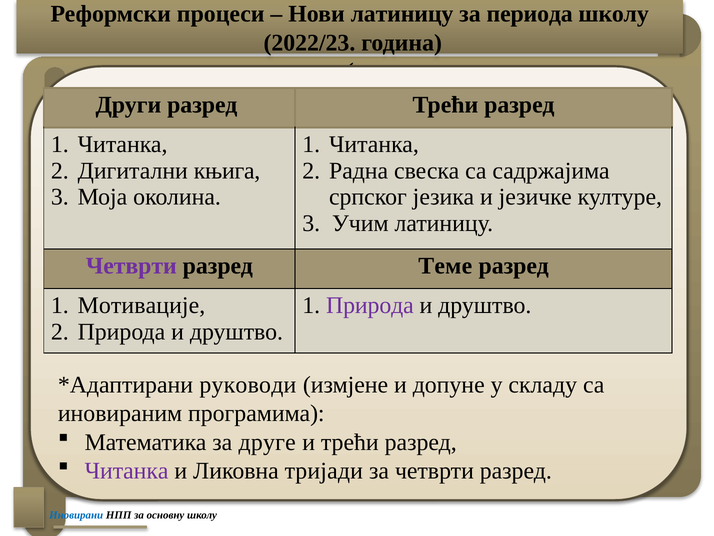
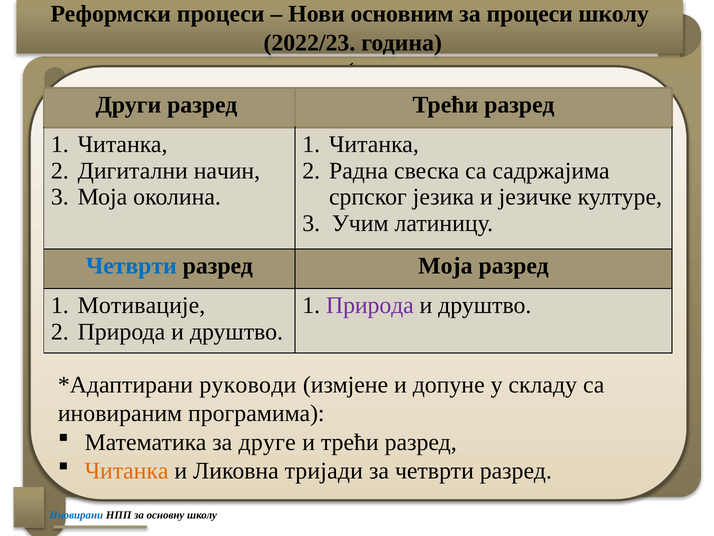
Нови латиницу: латиницу -> основним
за периода: периода -> процеси
књига: књига -> начин
Четврти at (131, 266) colour: purple -> blue
разред Теме: Теме -> Моја
Читанка at (127, 470) colour: purple -> orange
